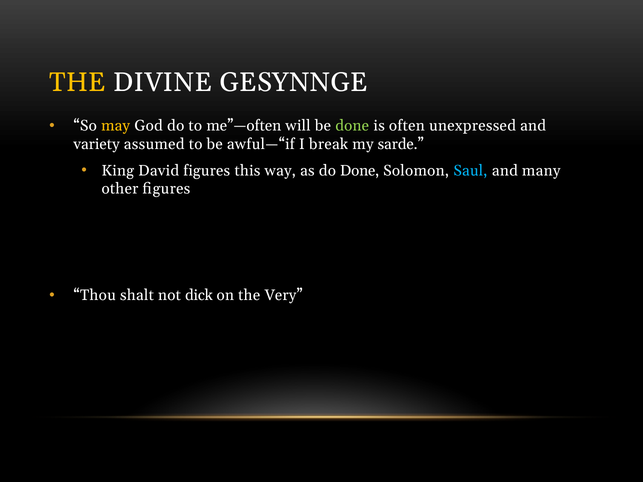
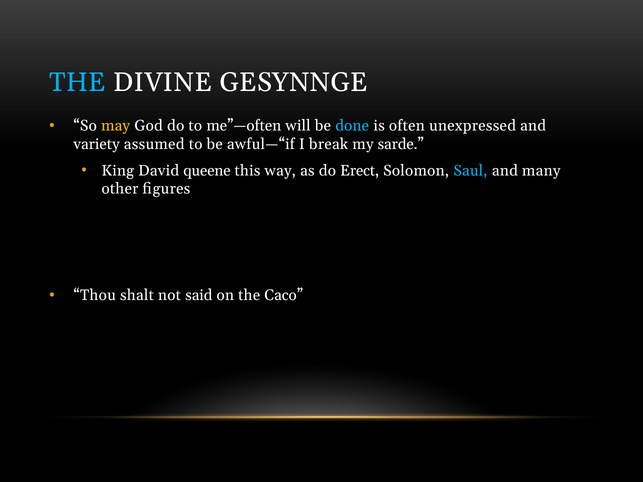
THE at (78, 82) colour: yellow -> light blue
done at (352, 126) colour: light green -> light blue
David figures: figures -> queene
do Done: Done -> Erect
dick: dick -> said
Very: Very -> Caco
